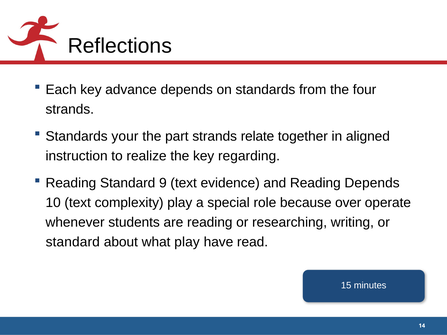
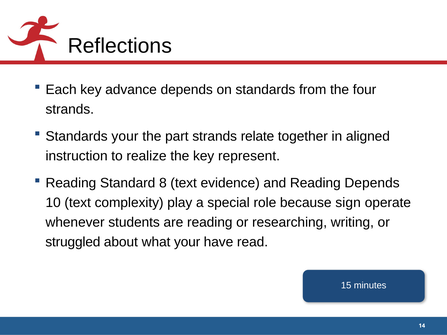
regarding: regarding -> represent
9: 9 -> 8
over: over -> sign
standard at (73, 242): standard -> struggled
what play: play -> your
